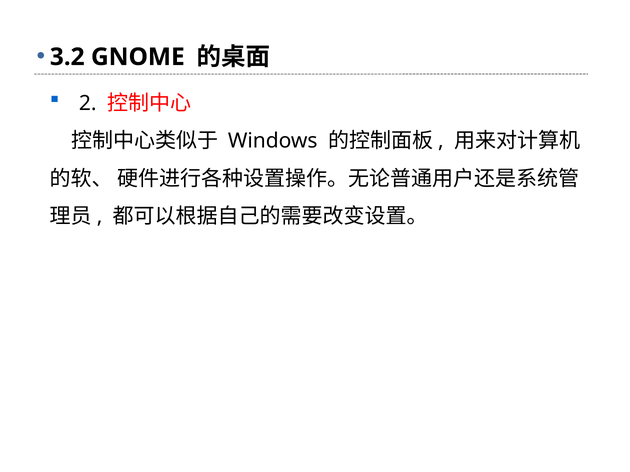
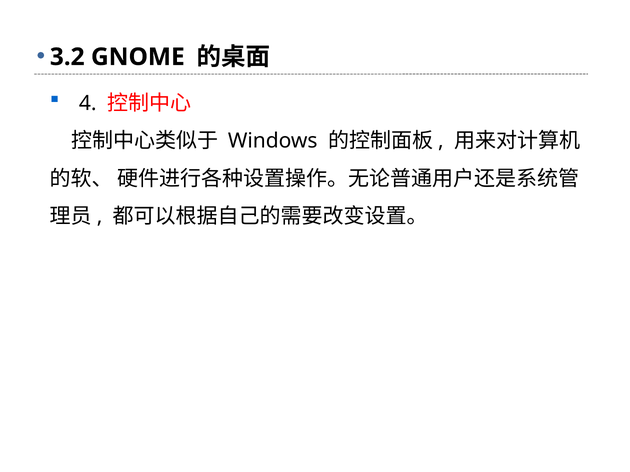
2: 2 -> 4
